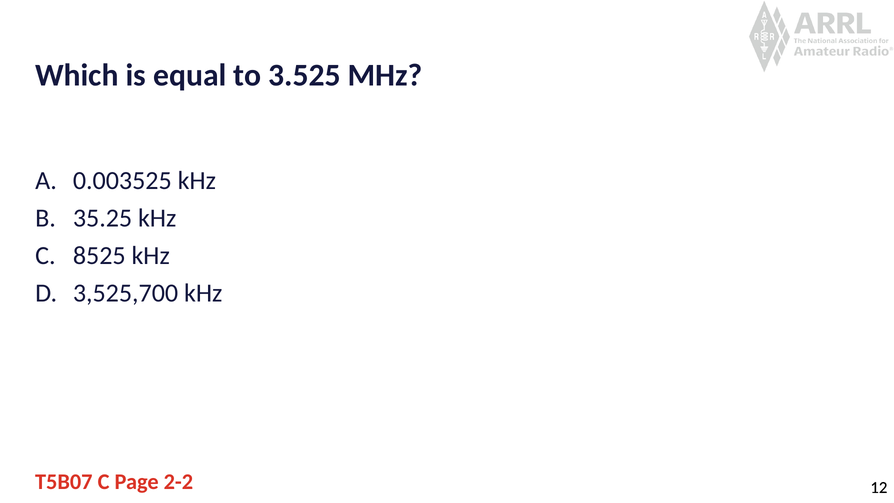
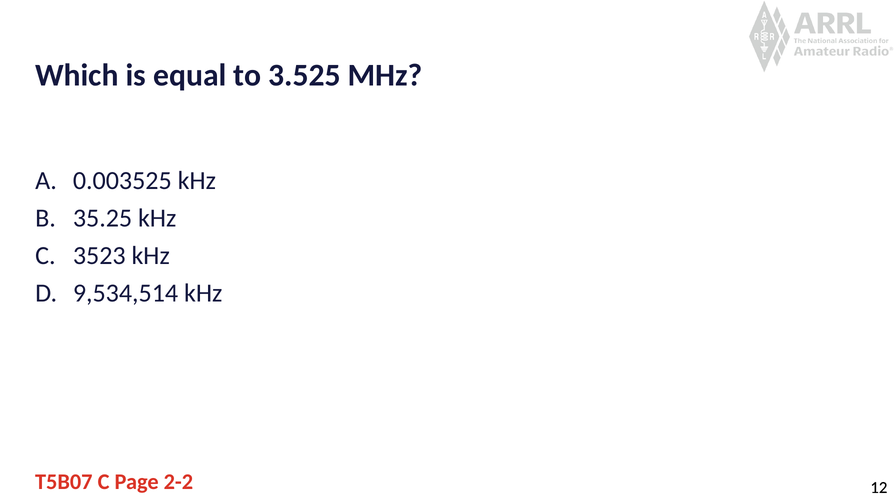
8525: 8525 -> 3523
3,525,700: 3,525,700 -> 9,534,514
